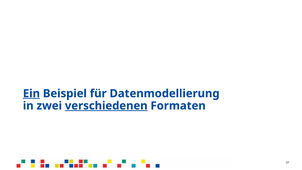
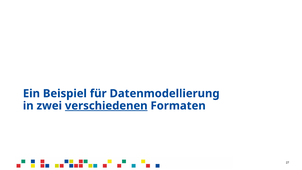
Ein underline: present -> none
